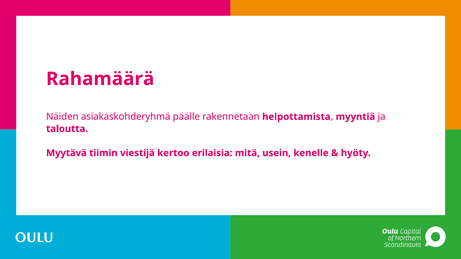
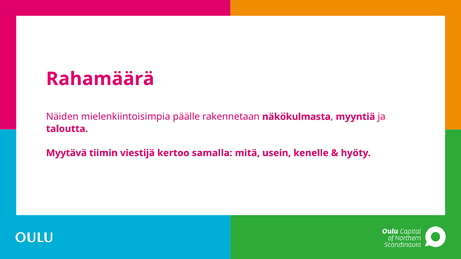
asiakaskohderyhmä: asiakaskohderyhmä -> mielenkiintoisimpia
helpottamista: helpottamista -> näkökulmasta
erilaisia: erilaisia -> samalla
